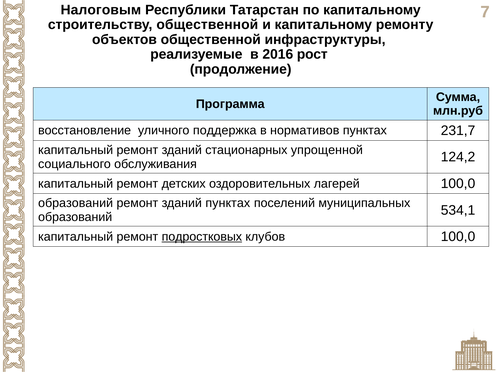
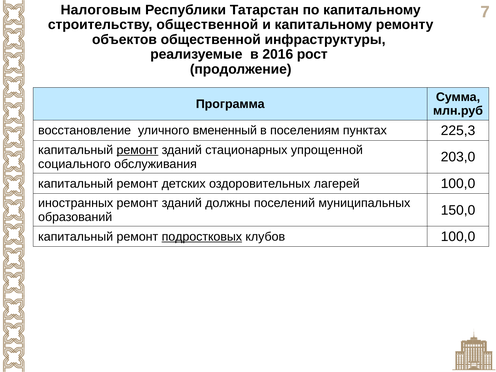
поддержка: поддержка -> вмененный
нормативов: нормативов -> поселениям
231,7: 231,7 -> 225,3
ремонт at (137, 150) underline: none -> present
124,2: 124,2 -> 203,0
образований at (76, 203): образований -> иностранных
зданий пунктах: пунктах -> должны
534,1: 534,1 -> 150,0
